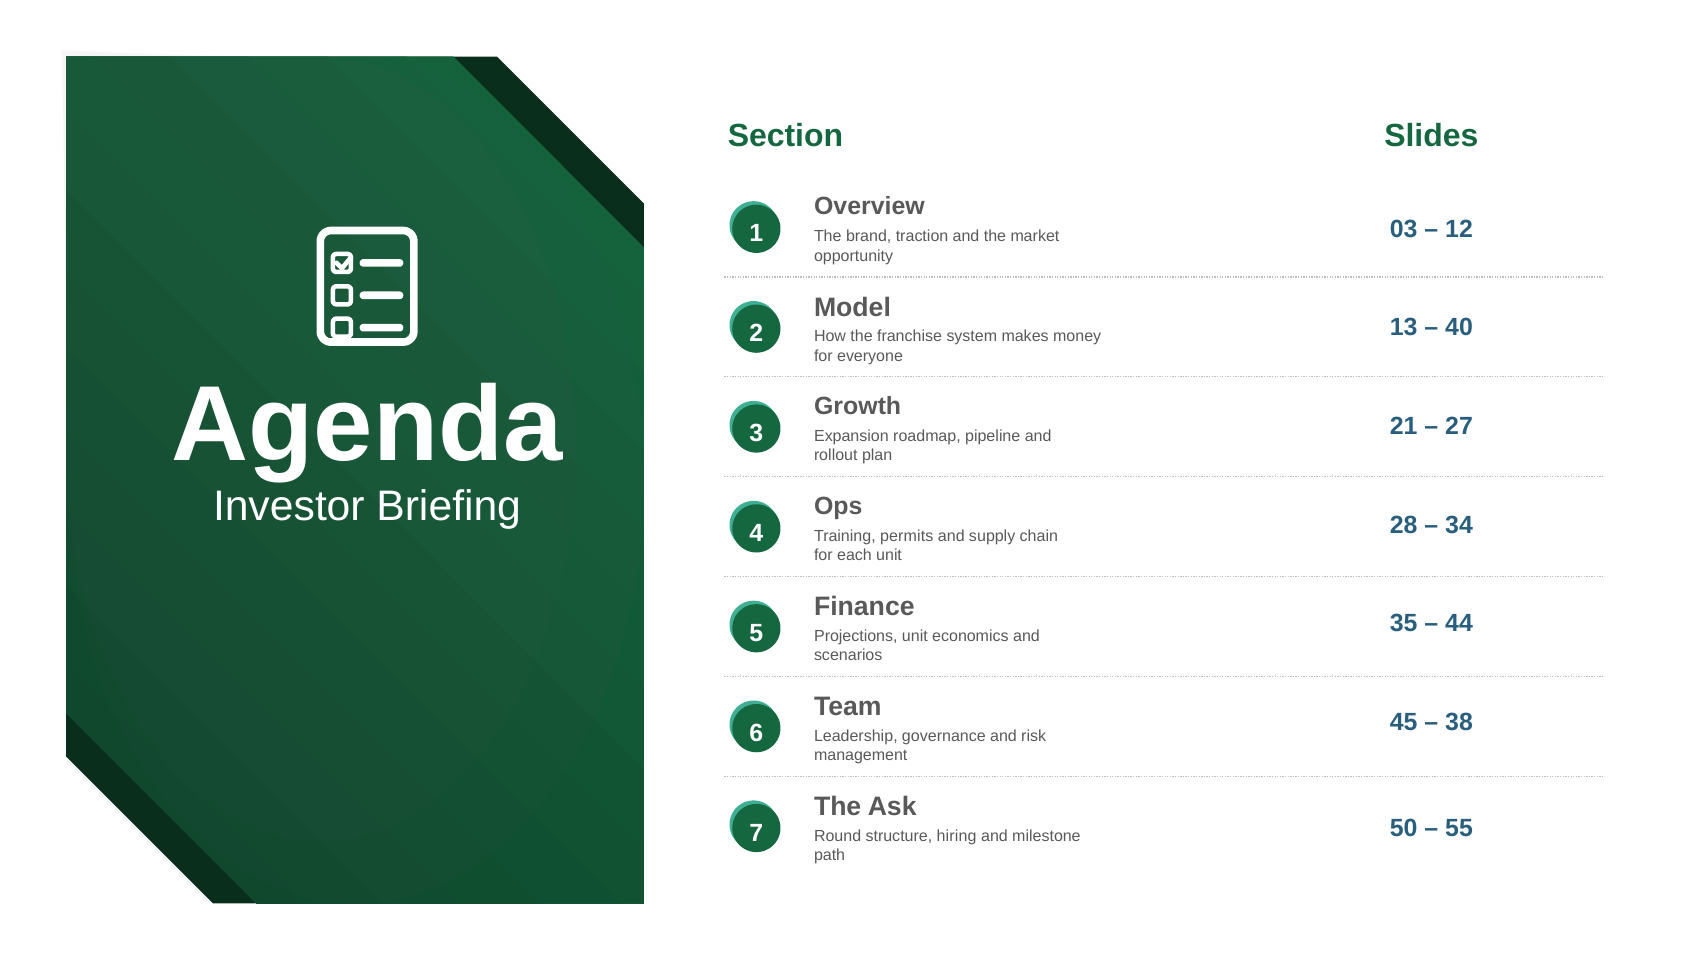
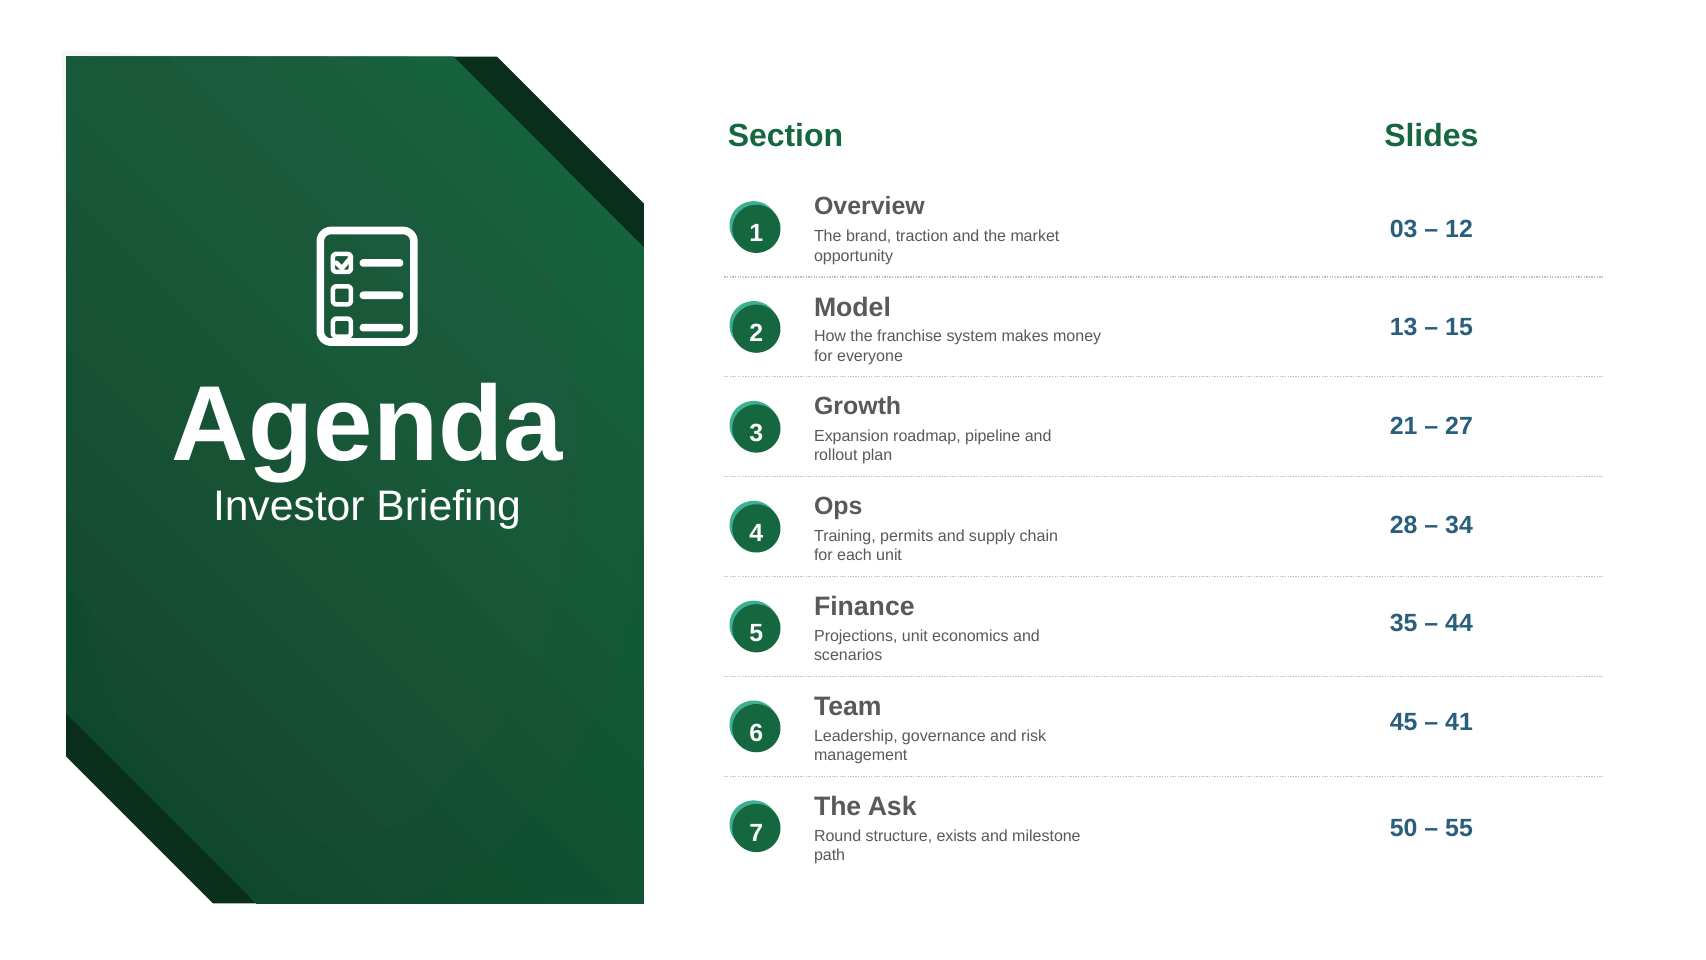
40: 40 -> 15
38: 38 -> 41
hiring: hiring -> exists
